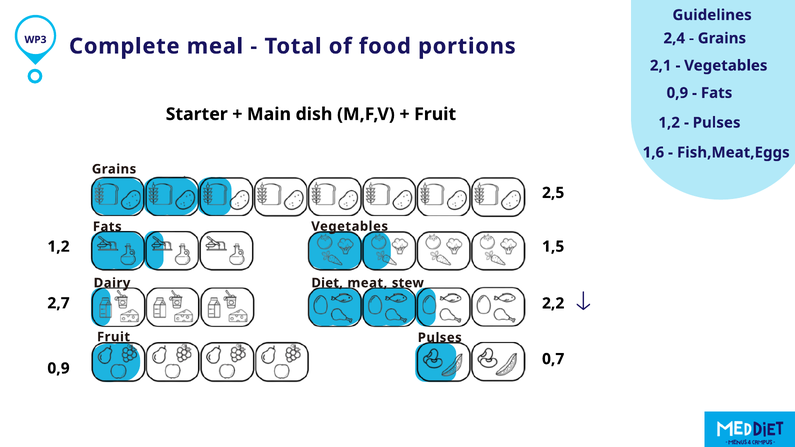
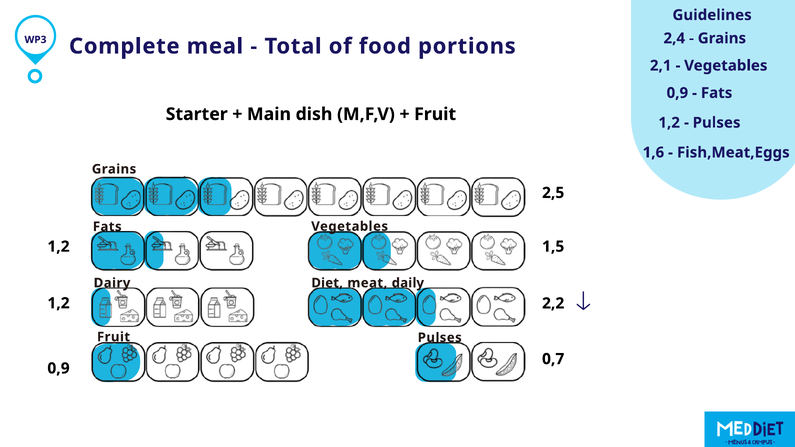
stew: stew -> daily
2,7 at (59, 303): 2,7 -> 1,2
